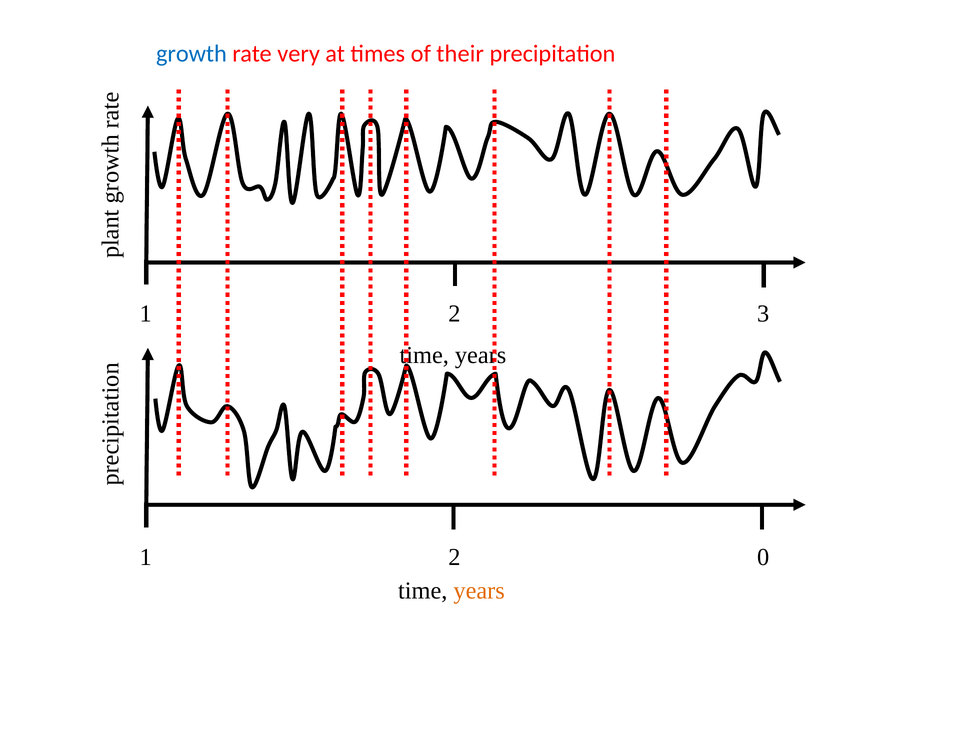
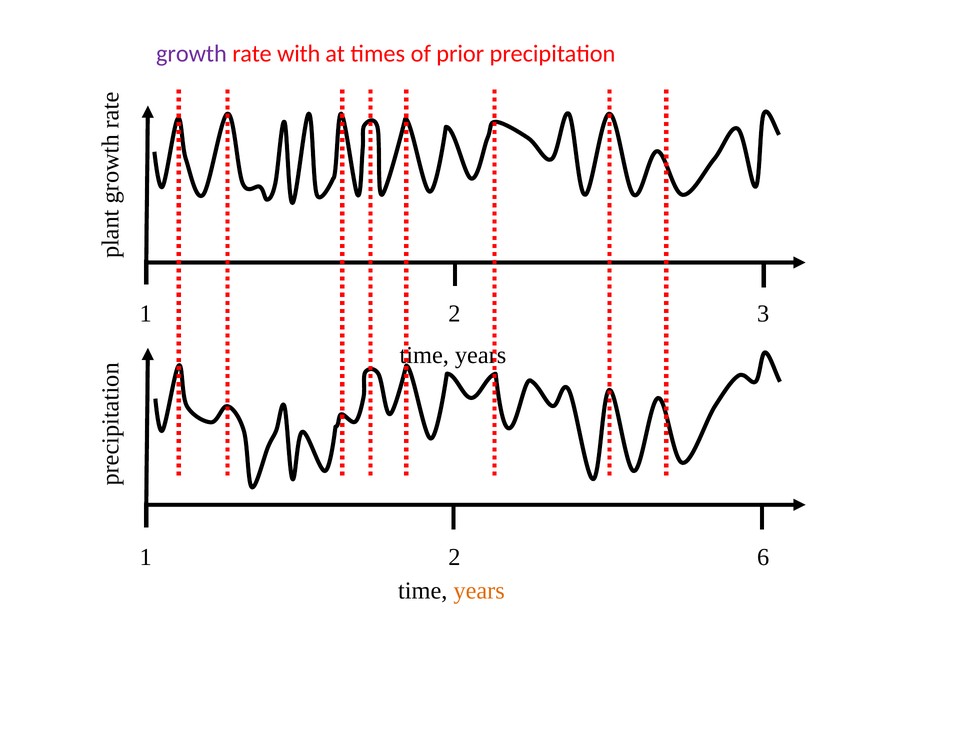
growth colour: blue -> purple
very: very -> with
their: their -> prior
0: 0 -> 6
